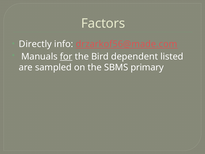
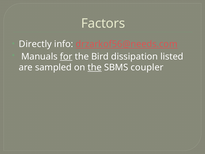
drzarkof56@made.com: drzarkof56@made.com -> drzarkof56@needs.com
dependent: dependent -> dissipation
the at (95, 67) underline: none -> present
primary: primary -> coupler
